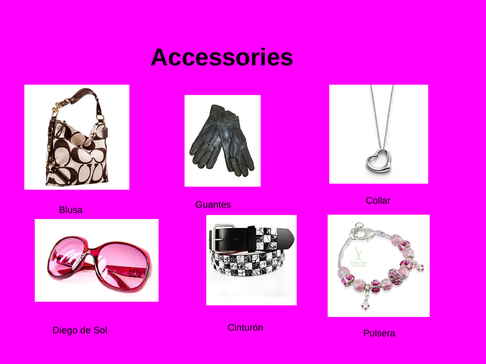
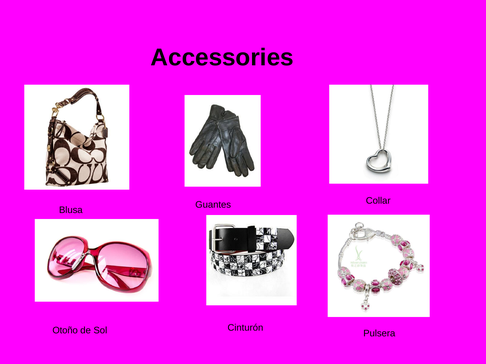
Diego: Diego -> Otoño
